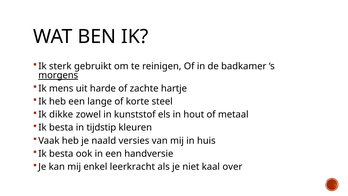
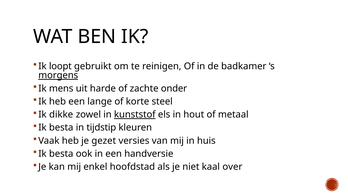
sterk: sterk -> loopt
hartje: hartje -> onder
kunststof underline: none -> present
naald: naald -> gezet
leerkracht: leerkracht -> hoofdstad
